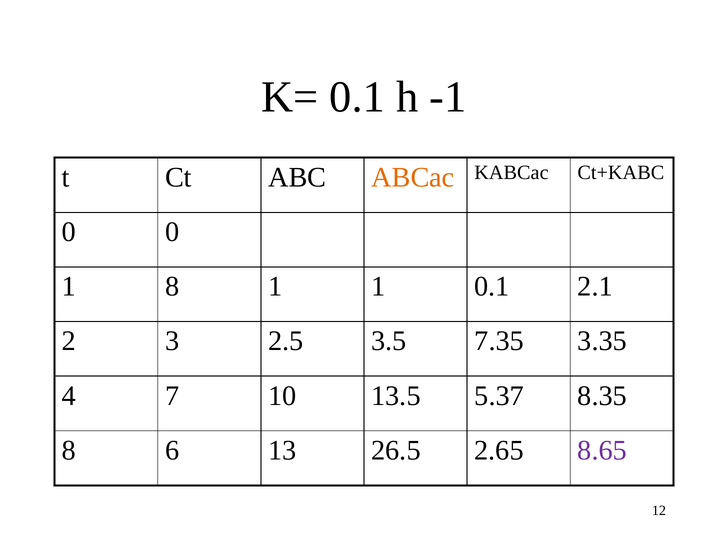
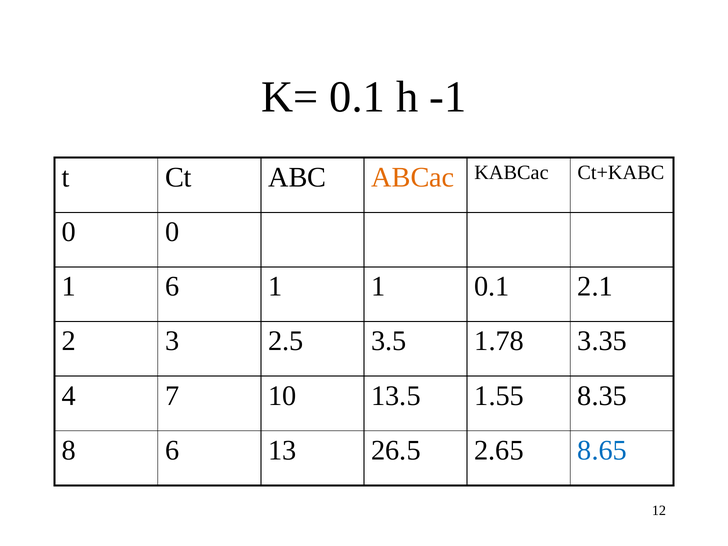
1 8: 8 -> 6
7.35: 7.35 -> 1.78
5.37: 5.37 -> 1.55
8.65 colour: purple -> blue
